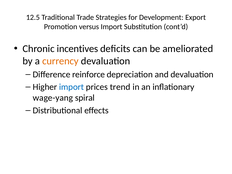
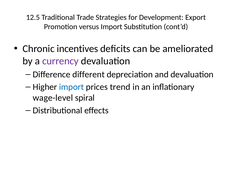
currency colour: orange -> purple
reinforce: reinforce -> different
wage-yang: wage-yang -> wage-level
